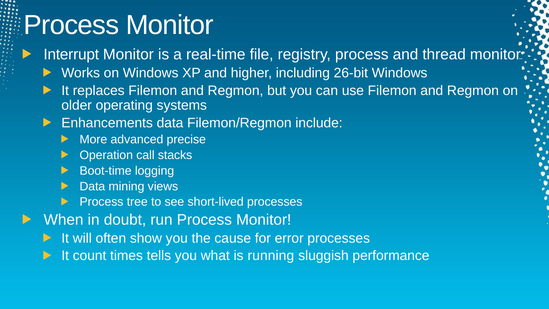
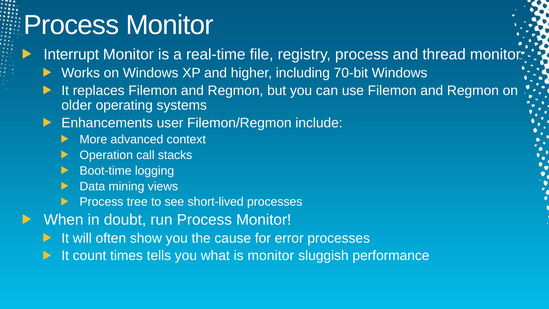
26-bit: 26-bit -> 70-bit
Enhancements data: data -> user
precise: precise -> context
is running: running -> monitor
